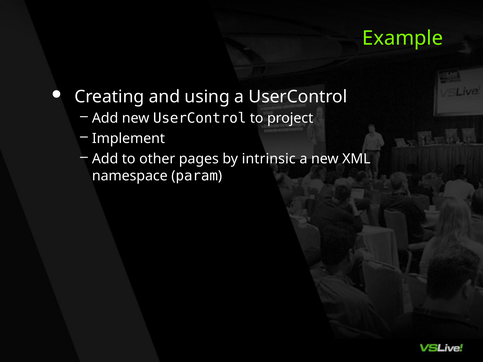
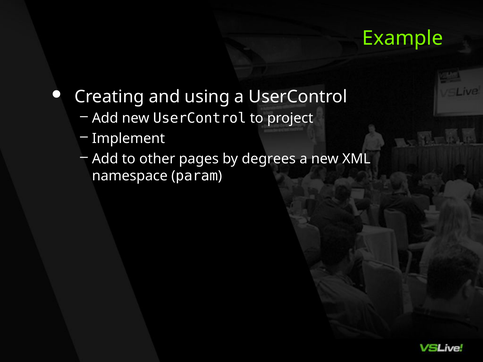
intrinsic: intrinsic -> degrees
